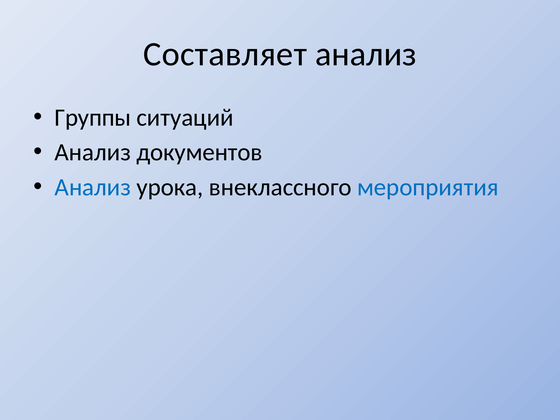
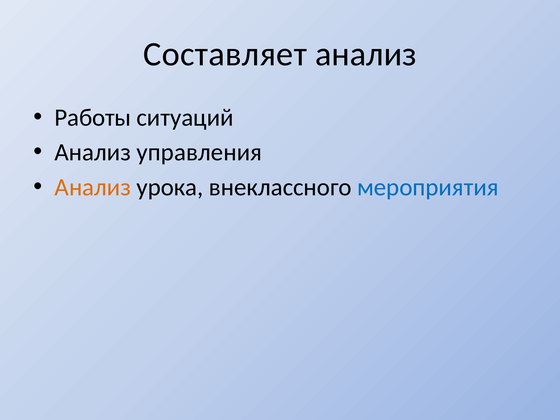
Группы: Группы -> Работы
документов: документов -> управления
Анализ at (93, 187) colour: blue -> orange
